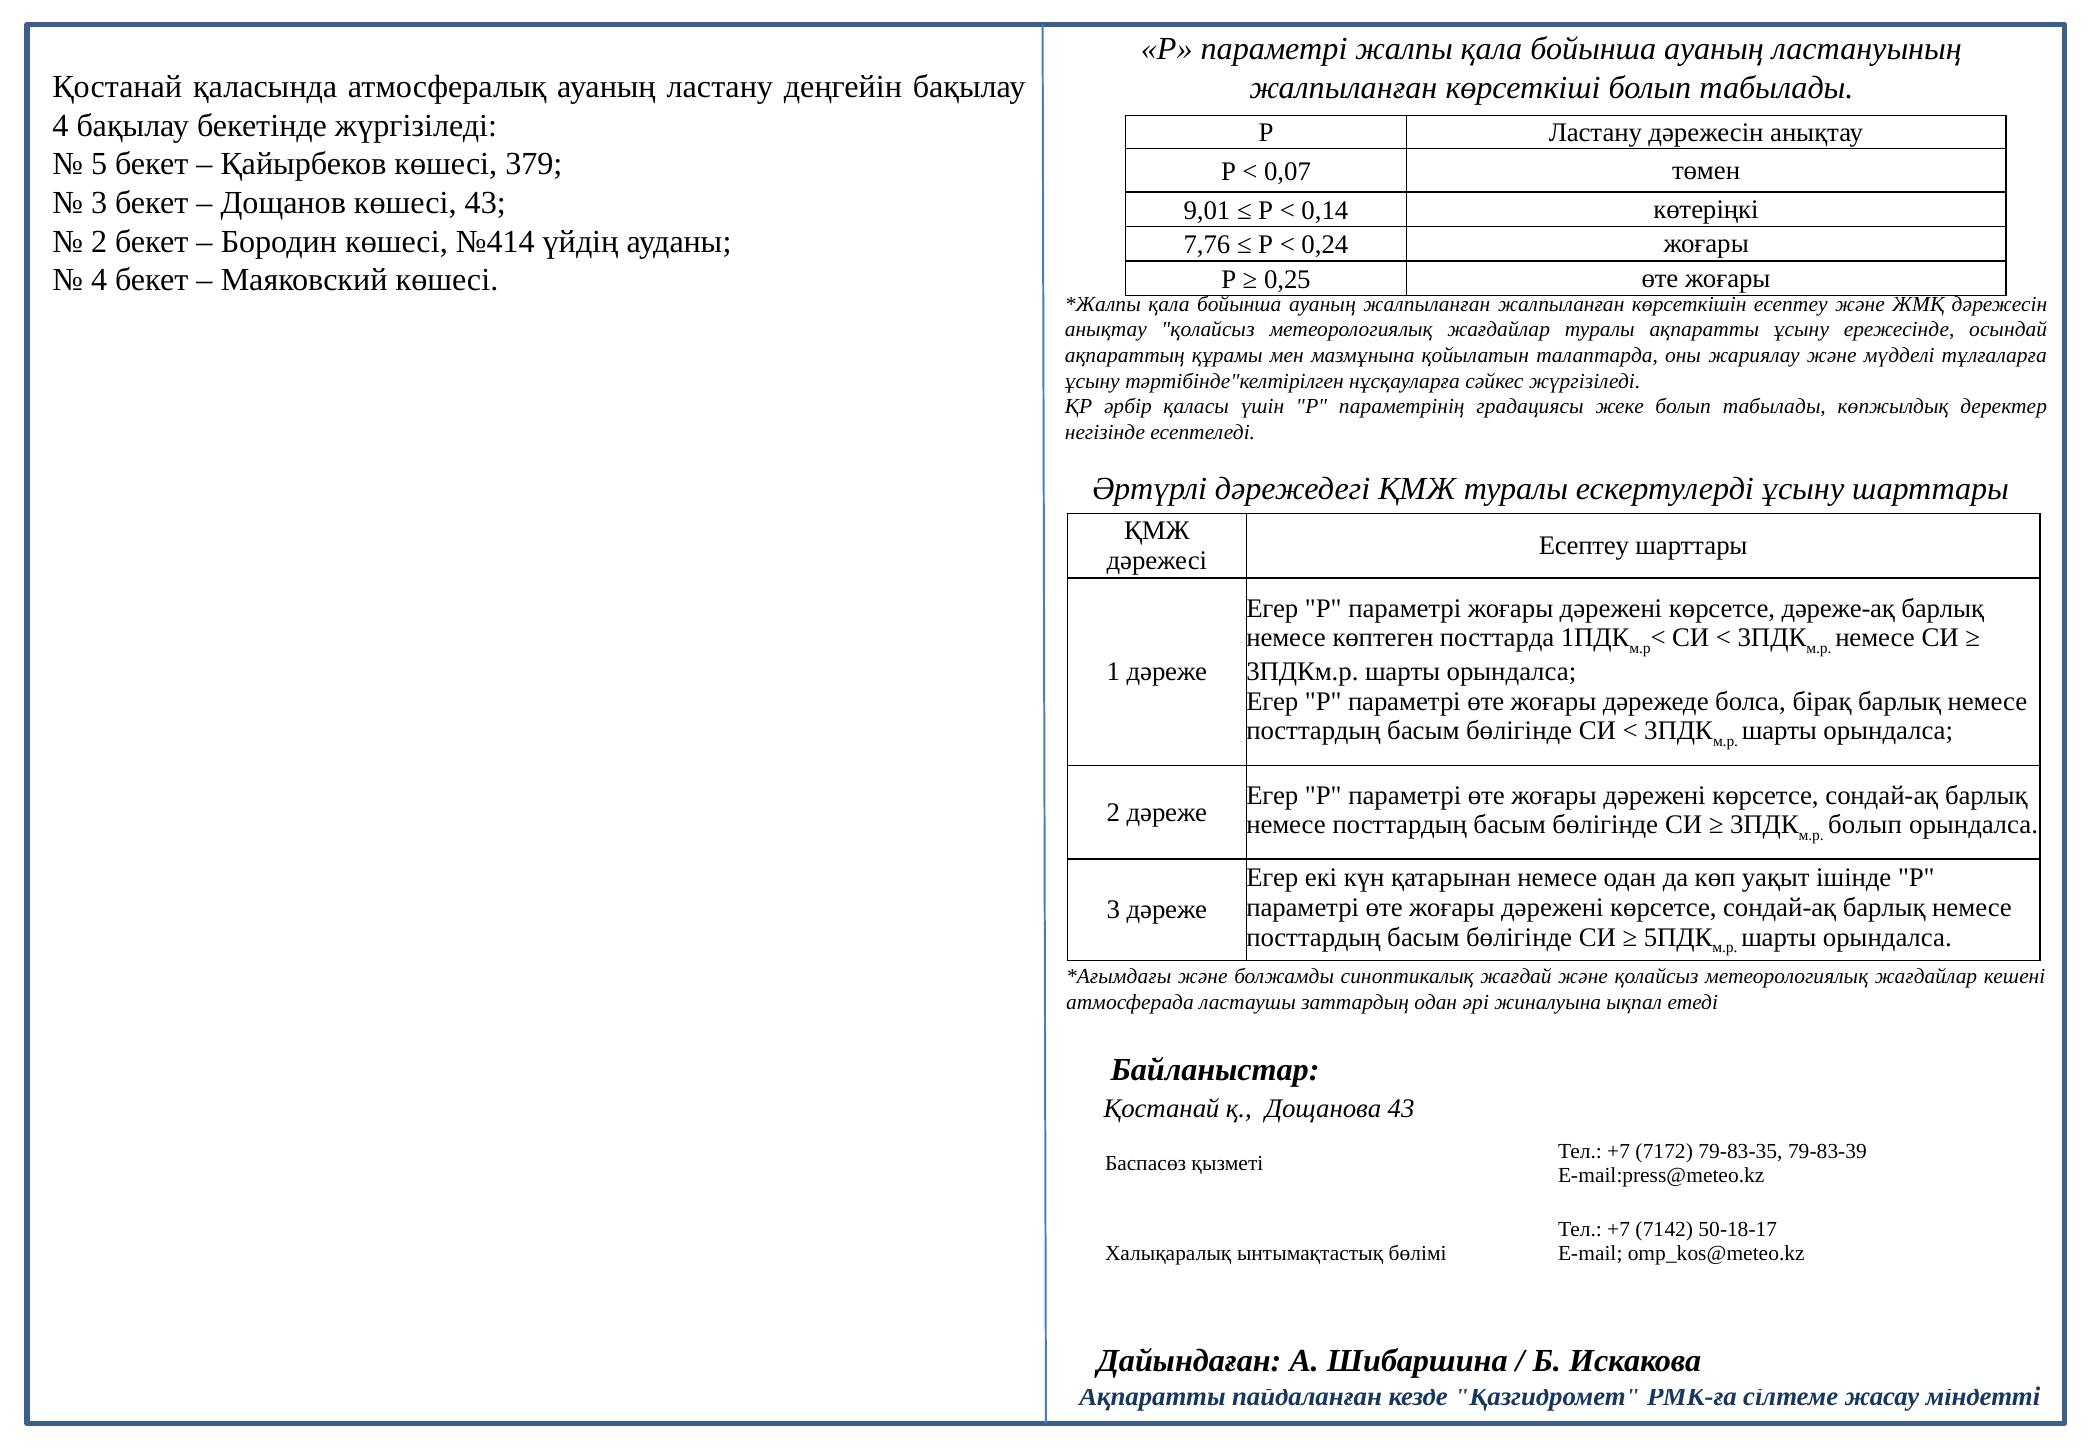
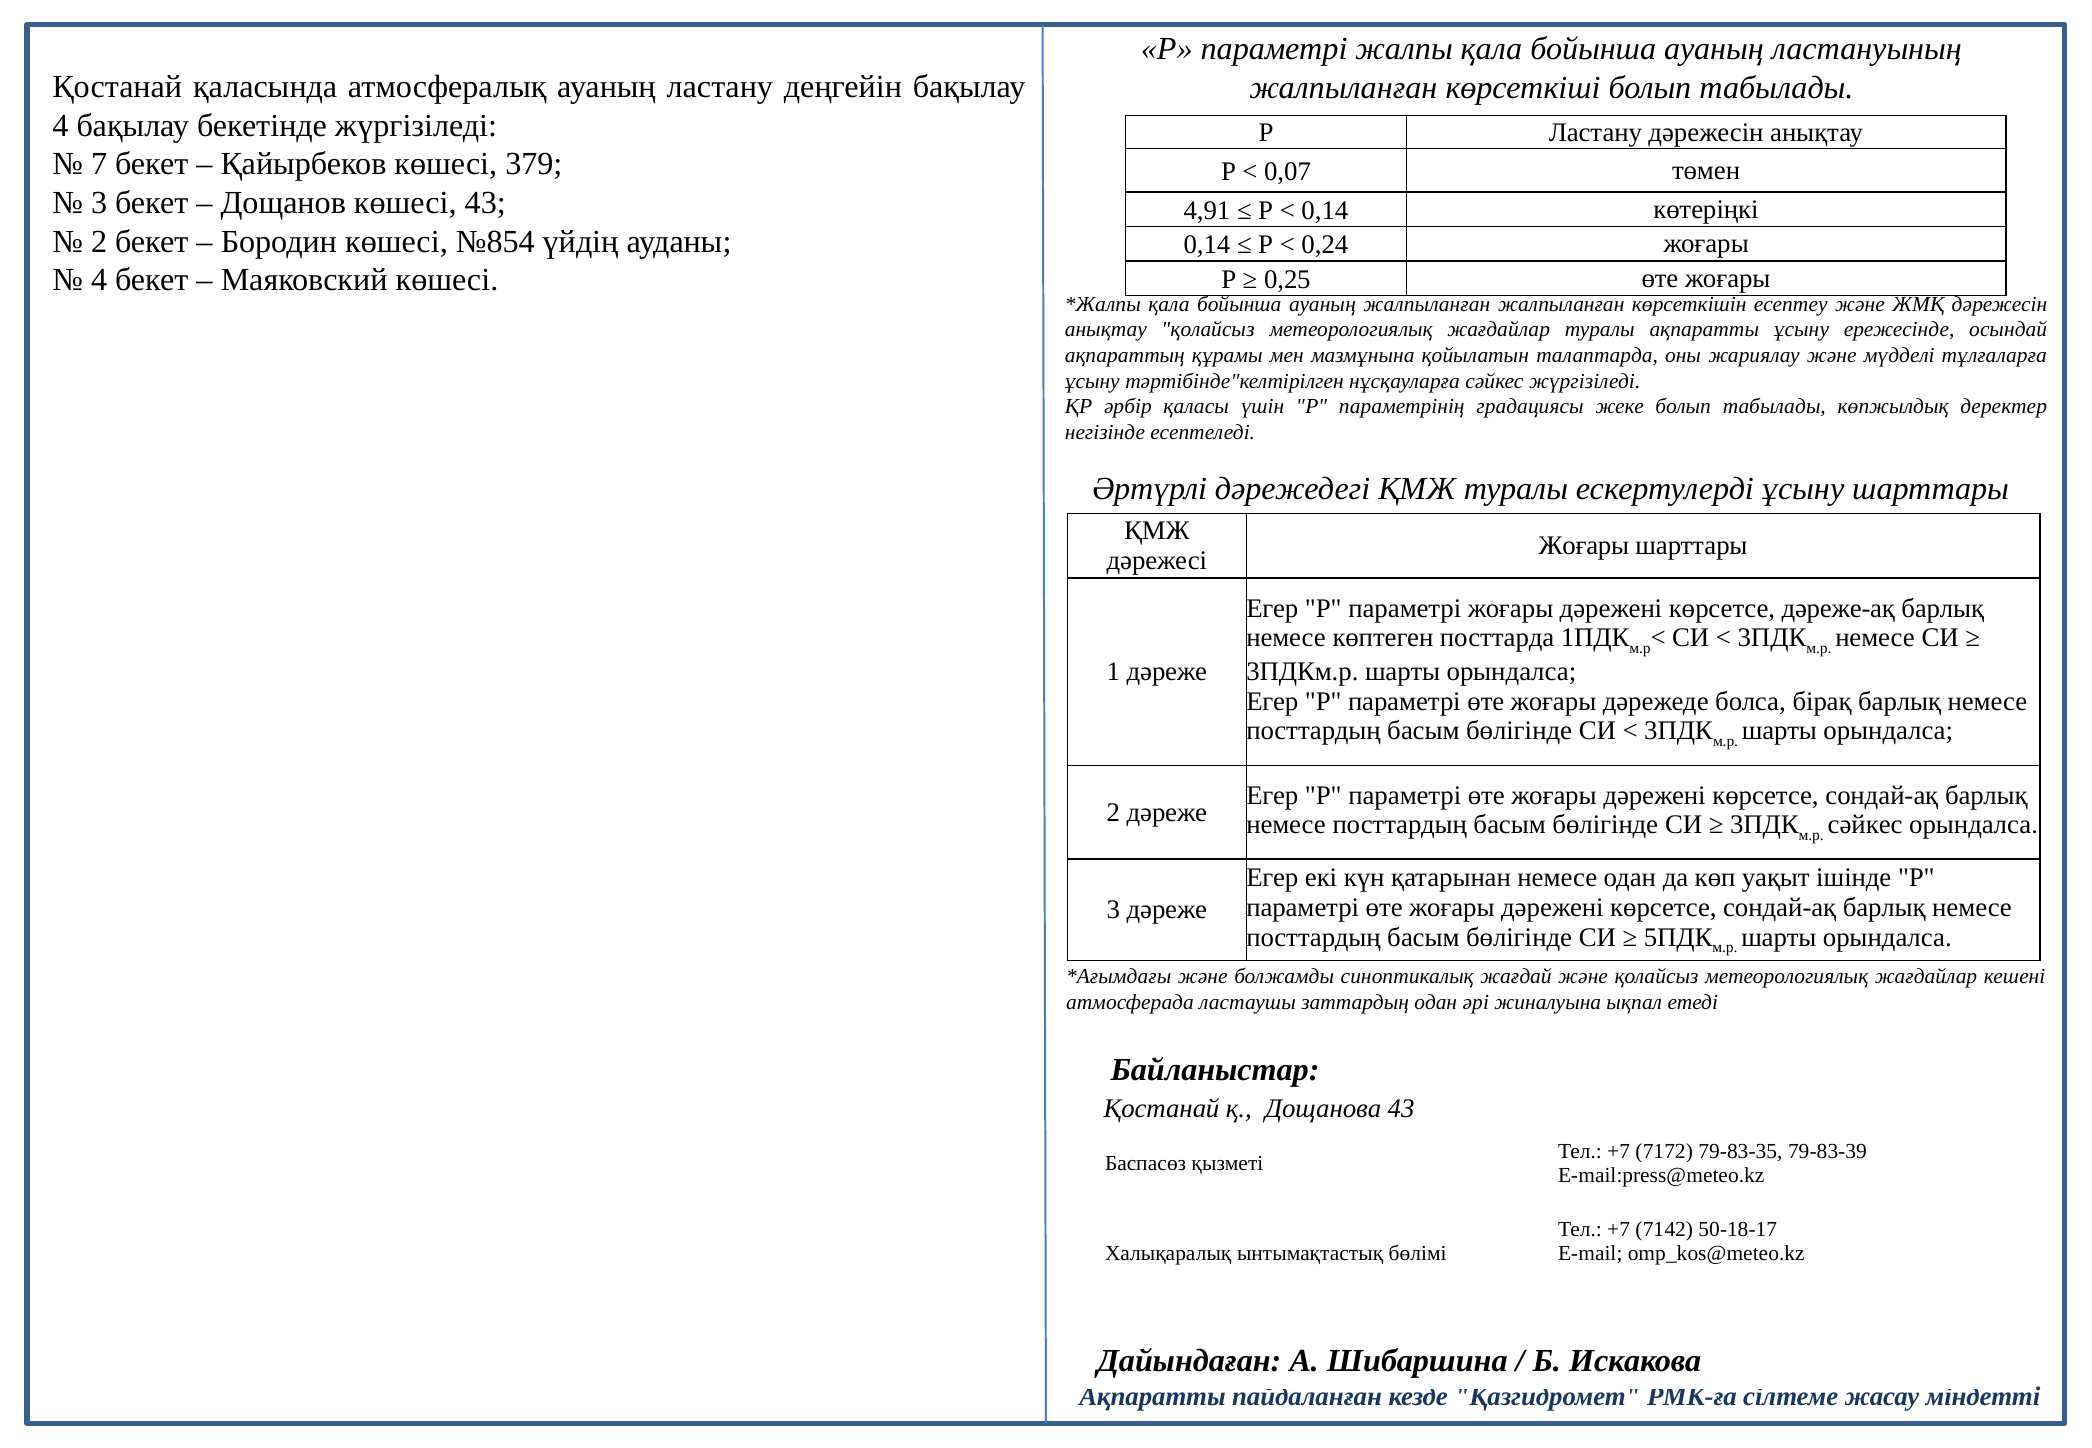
5: 5 -> 7
9,01: 9,01 -> 4,91
№414: №414 -> №854
7,76 at (1207, 245): 7,76 -> 0,14
Есептеу at (1584, 546): Есептеу -> Жоғары
болып at (1865, 825): болып -> сәйкес
